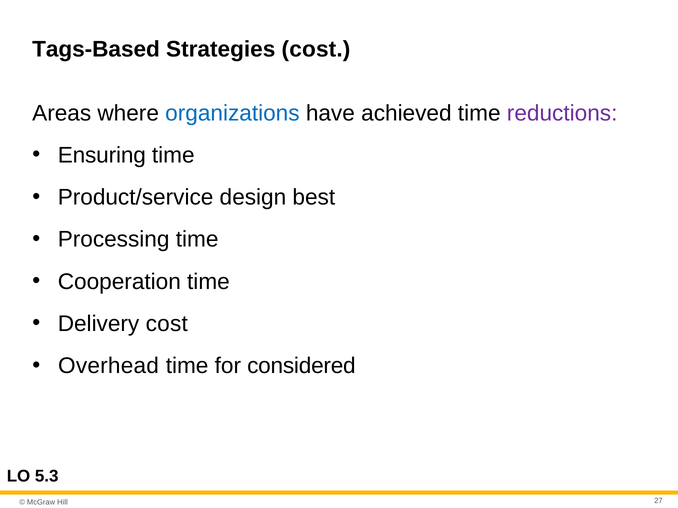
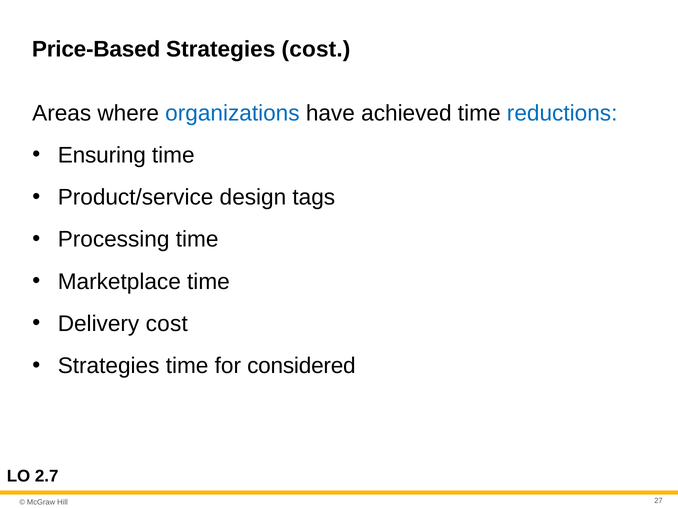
Tags-Based: Tags-Based -> Price-Based
reductions colour: purple -> blue
best: best -> tags
Cooperation: Cooperation -> Marketplace
Overhead at (109, 366): Overhead -> Strategies
5.3: 5.3 -> 2.7
